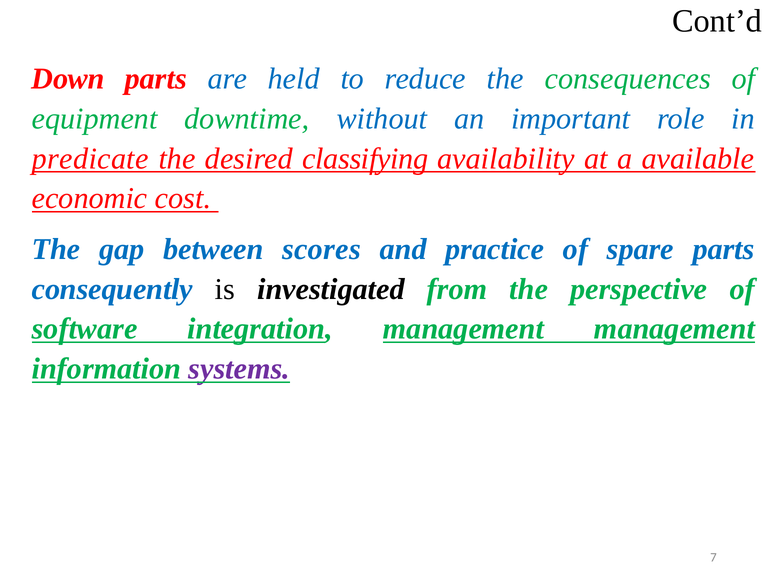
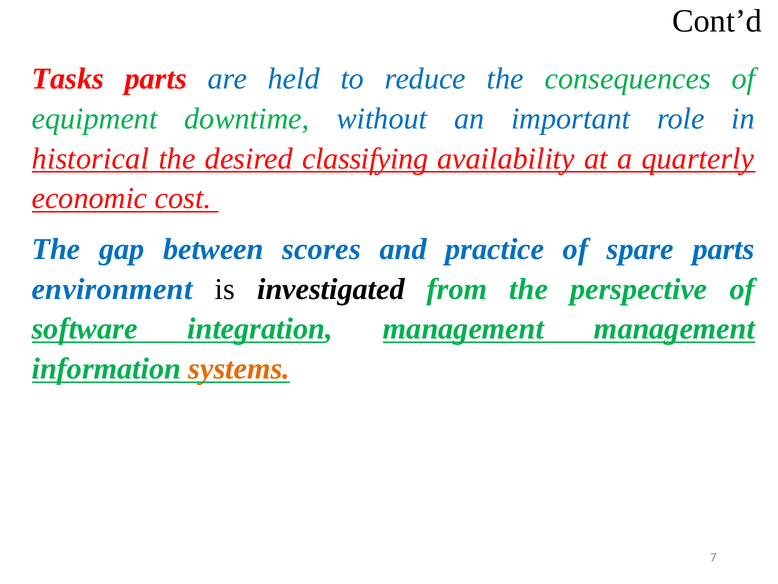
Down: Down -> Tasks
predicate: predicate -> historical
available: available -> quarterly
consequently: consequently -> environment
systems colour: purple -> orange
